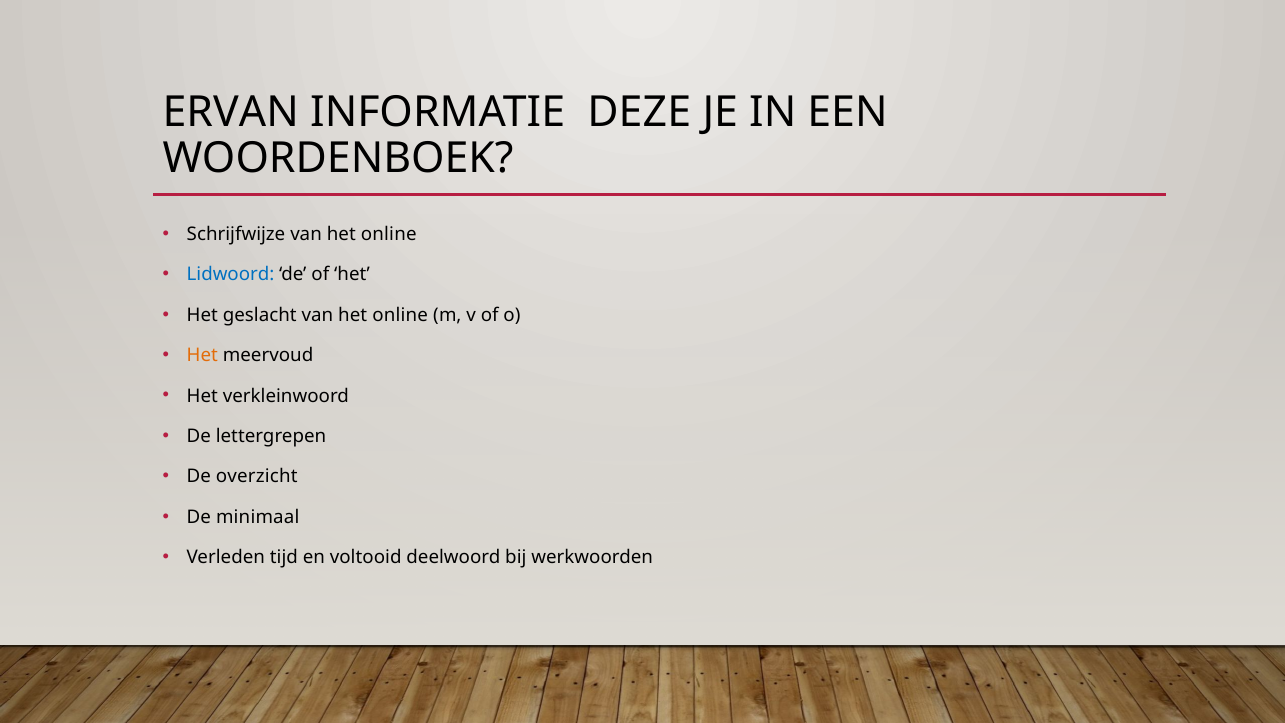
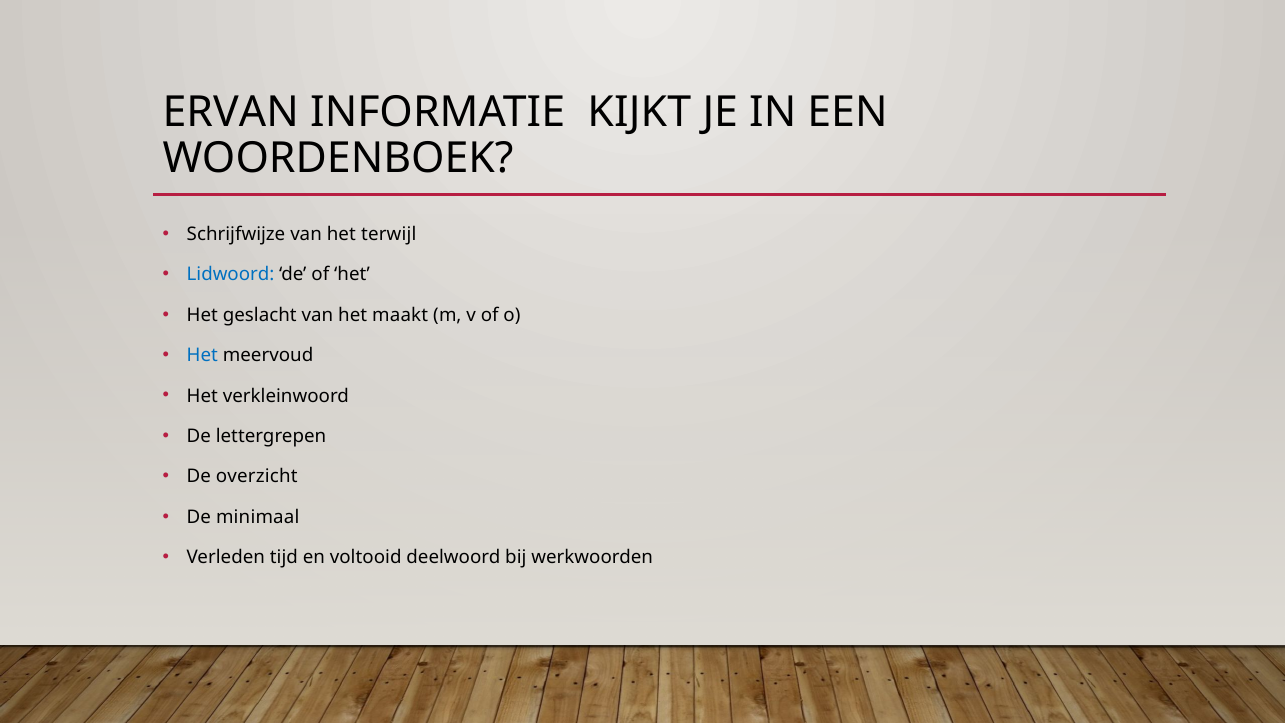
DEZE: DEZE -> KIJKT
Schrijfwijze van het online: online -> terwijl
geslacht van het online: online -> maakt
Het at (202, 355) colour: orange -> blue
